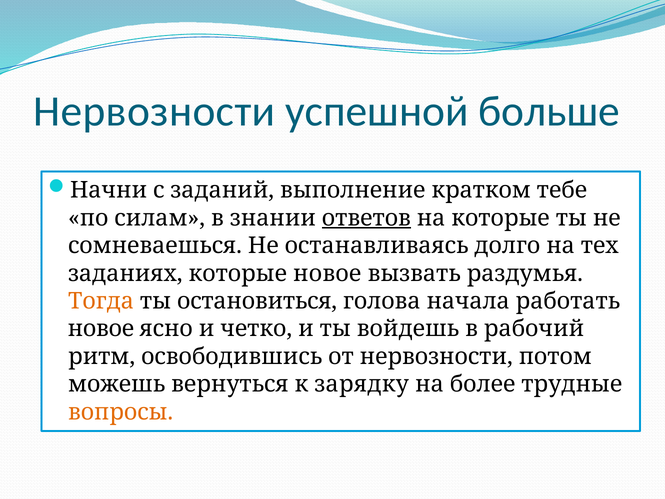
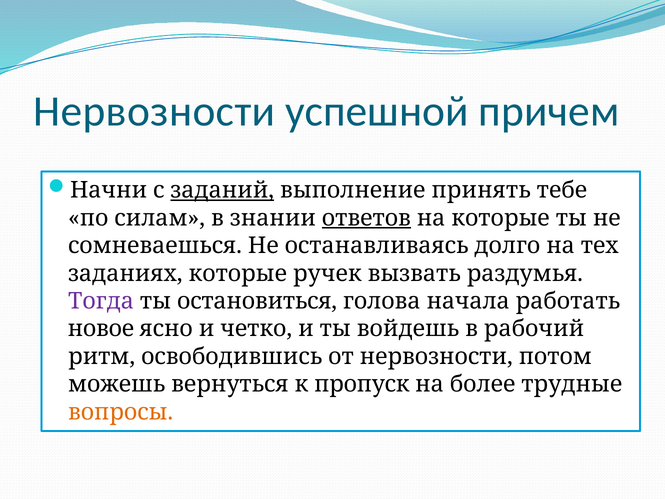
больше: больше -> причем
заданий underline: none -> present
кратком: кратком -> принять
которые новое: новое -> ручек
Тогда colour: orange -> purple
зарядку: зарядку -> пропуск
